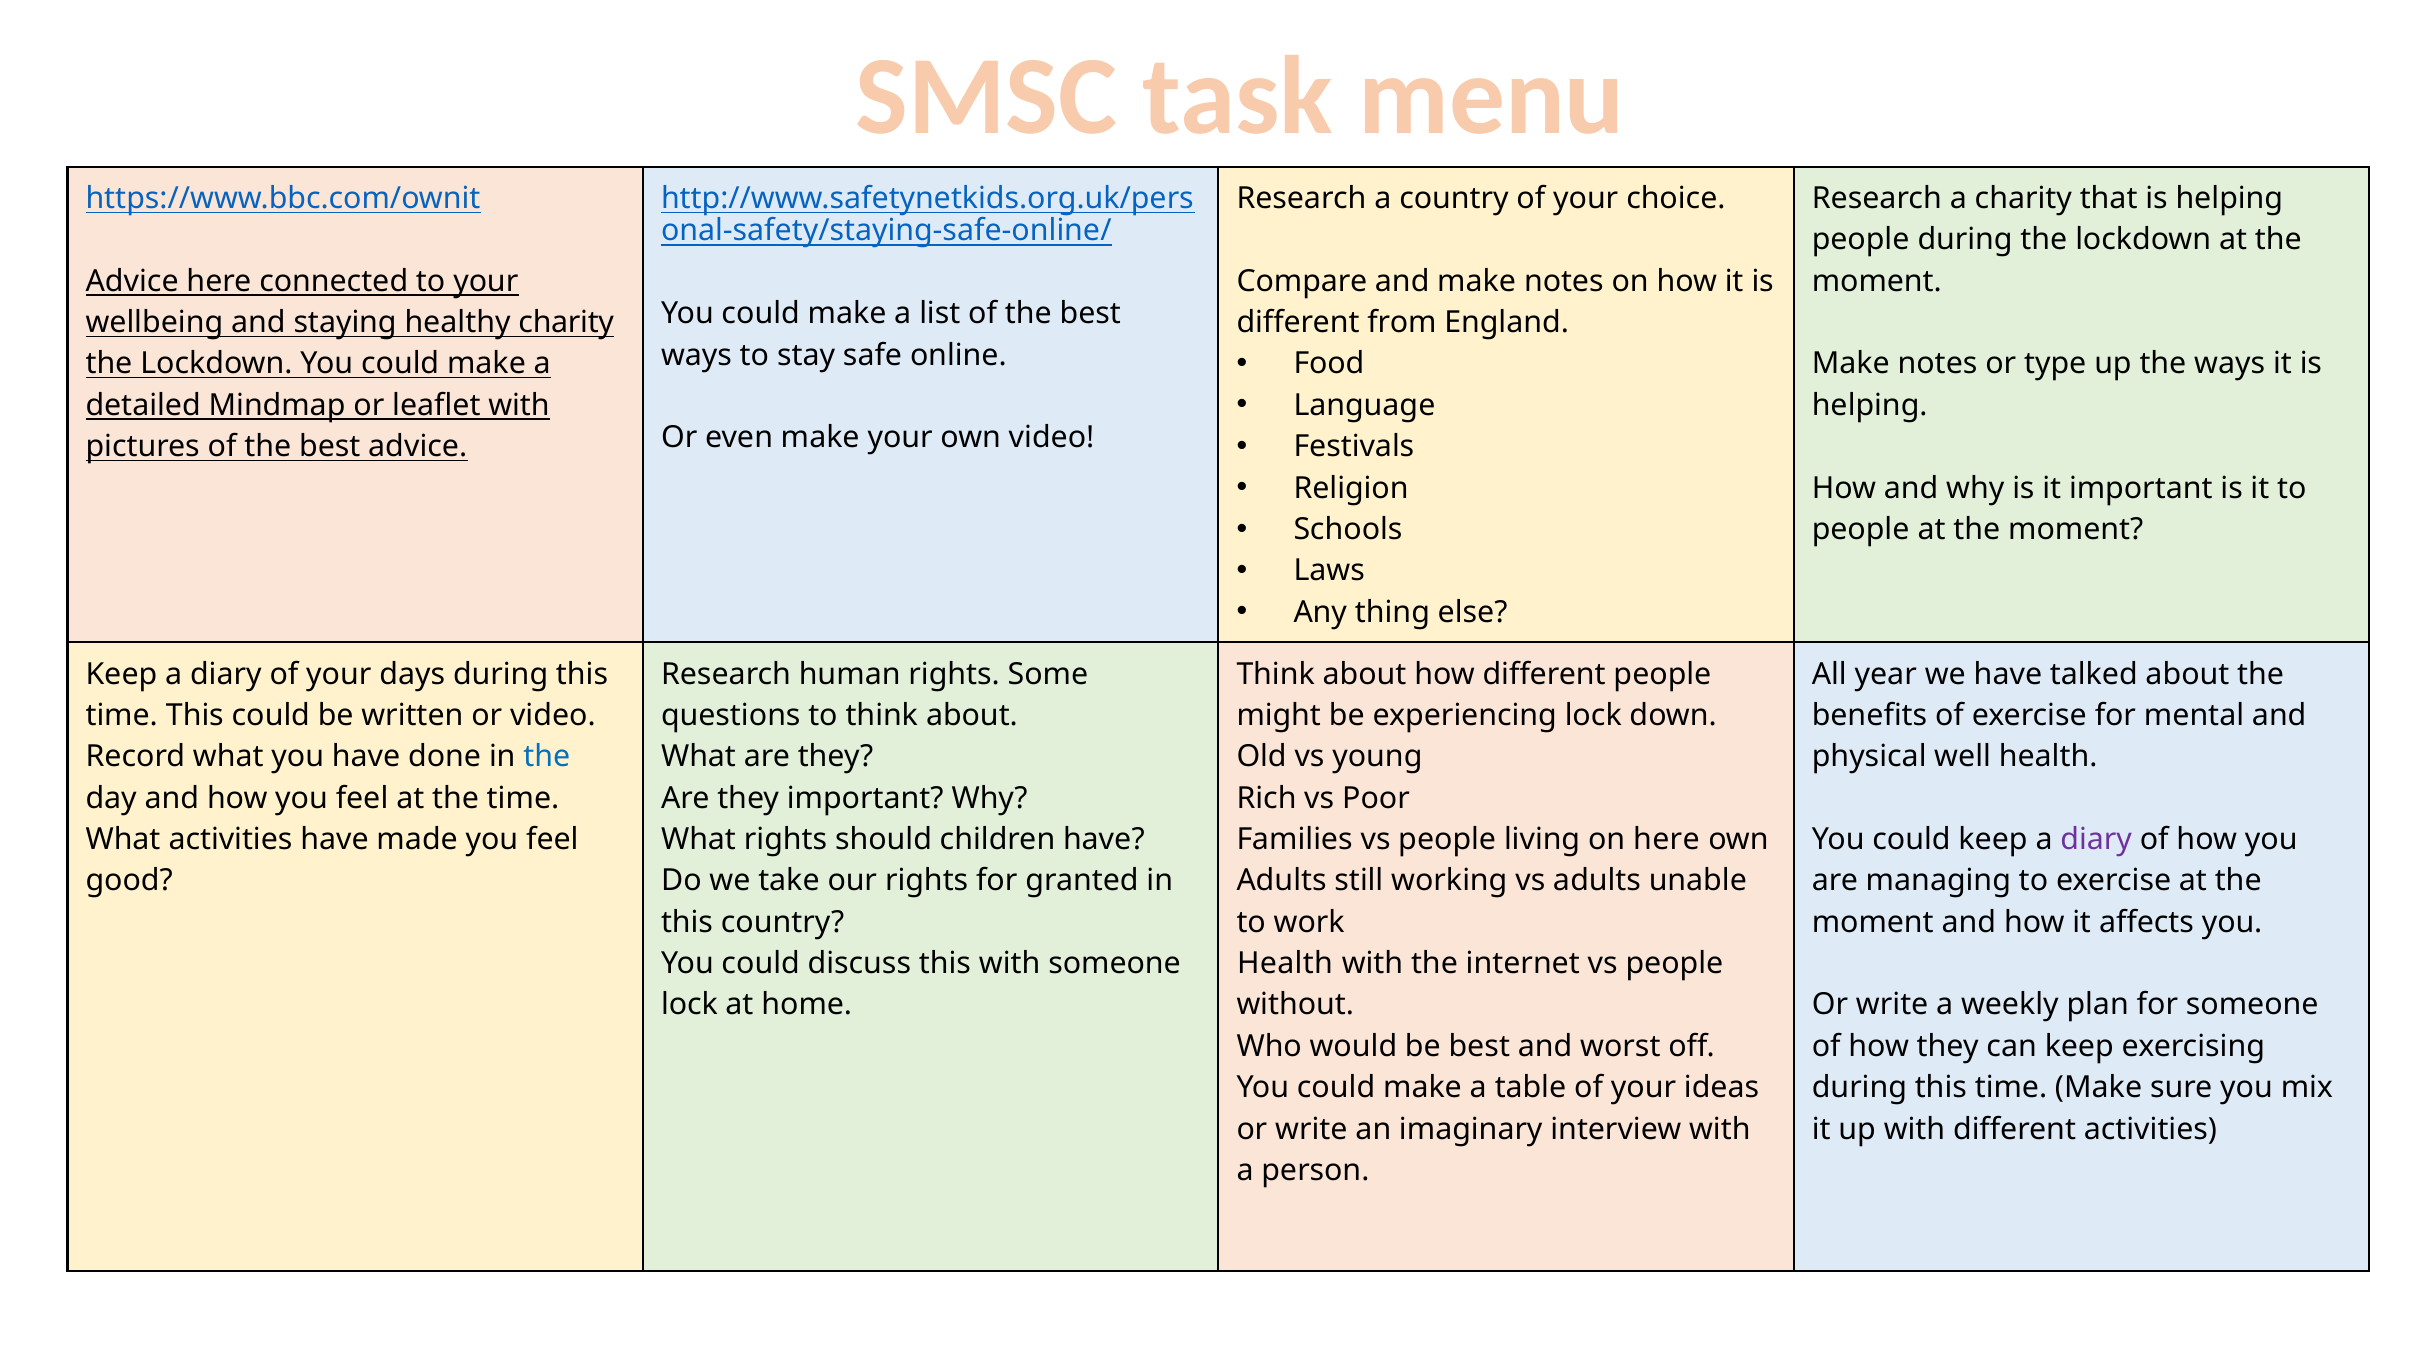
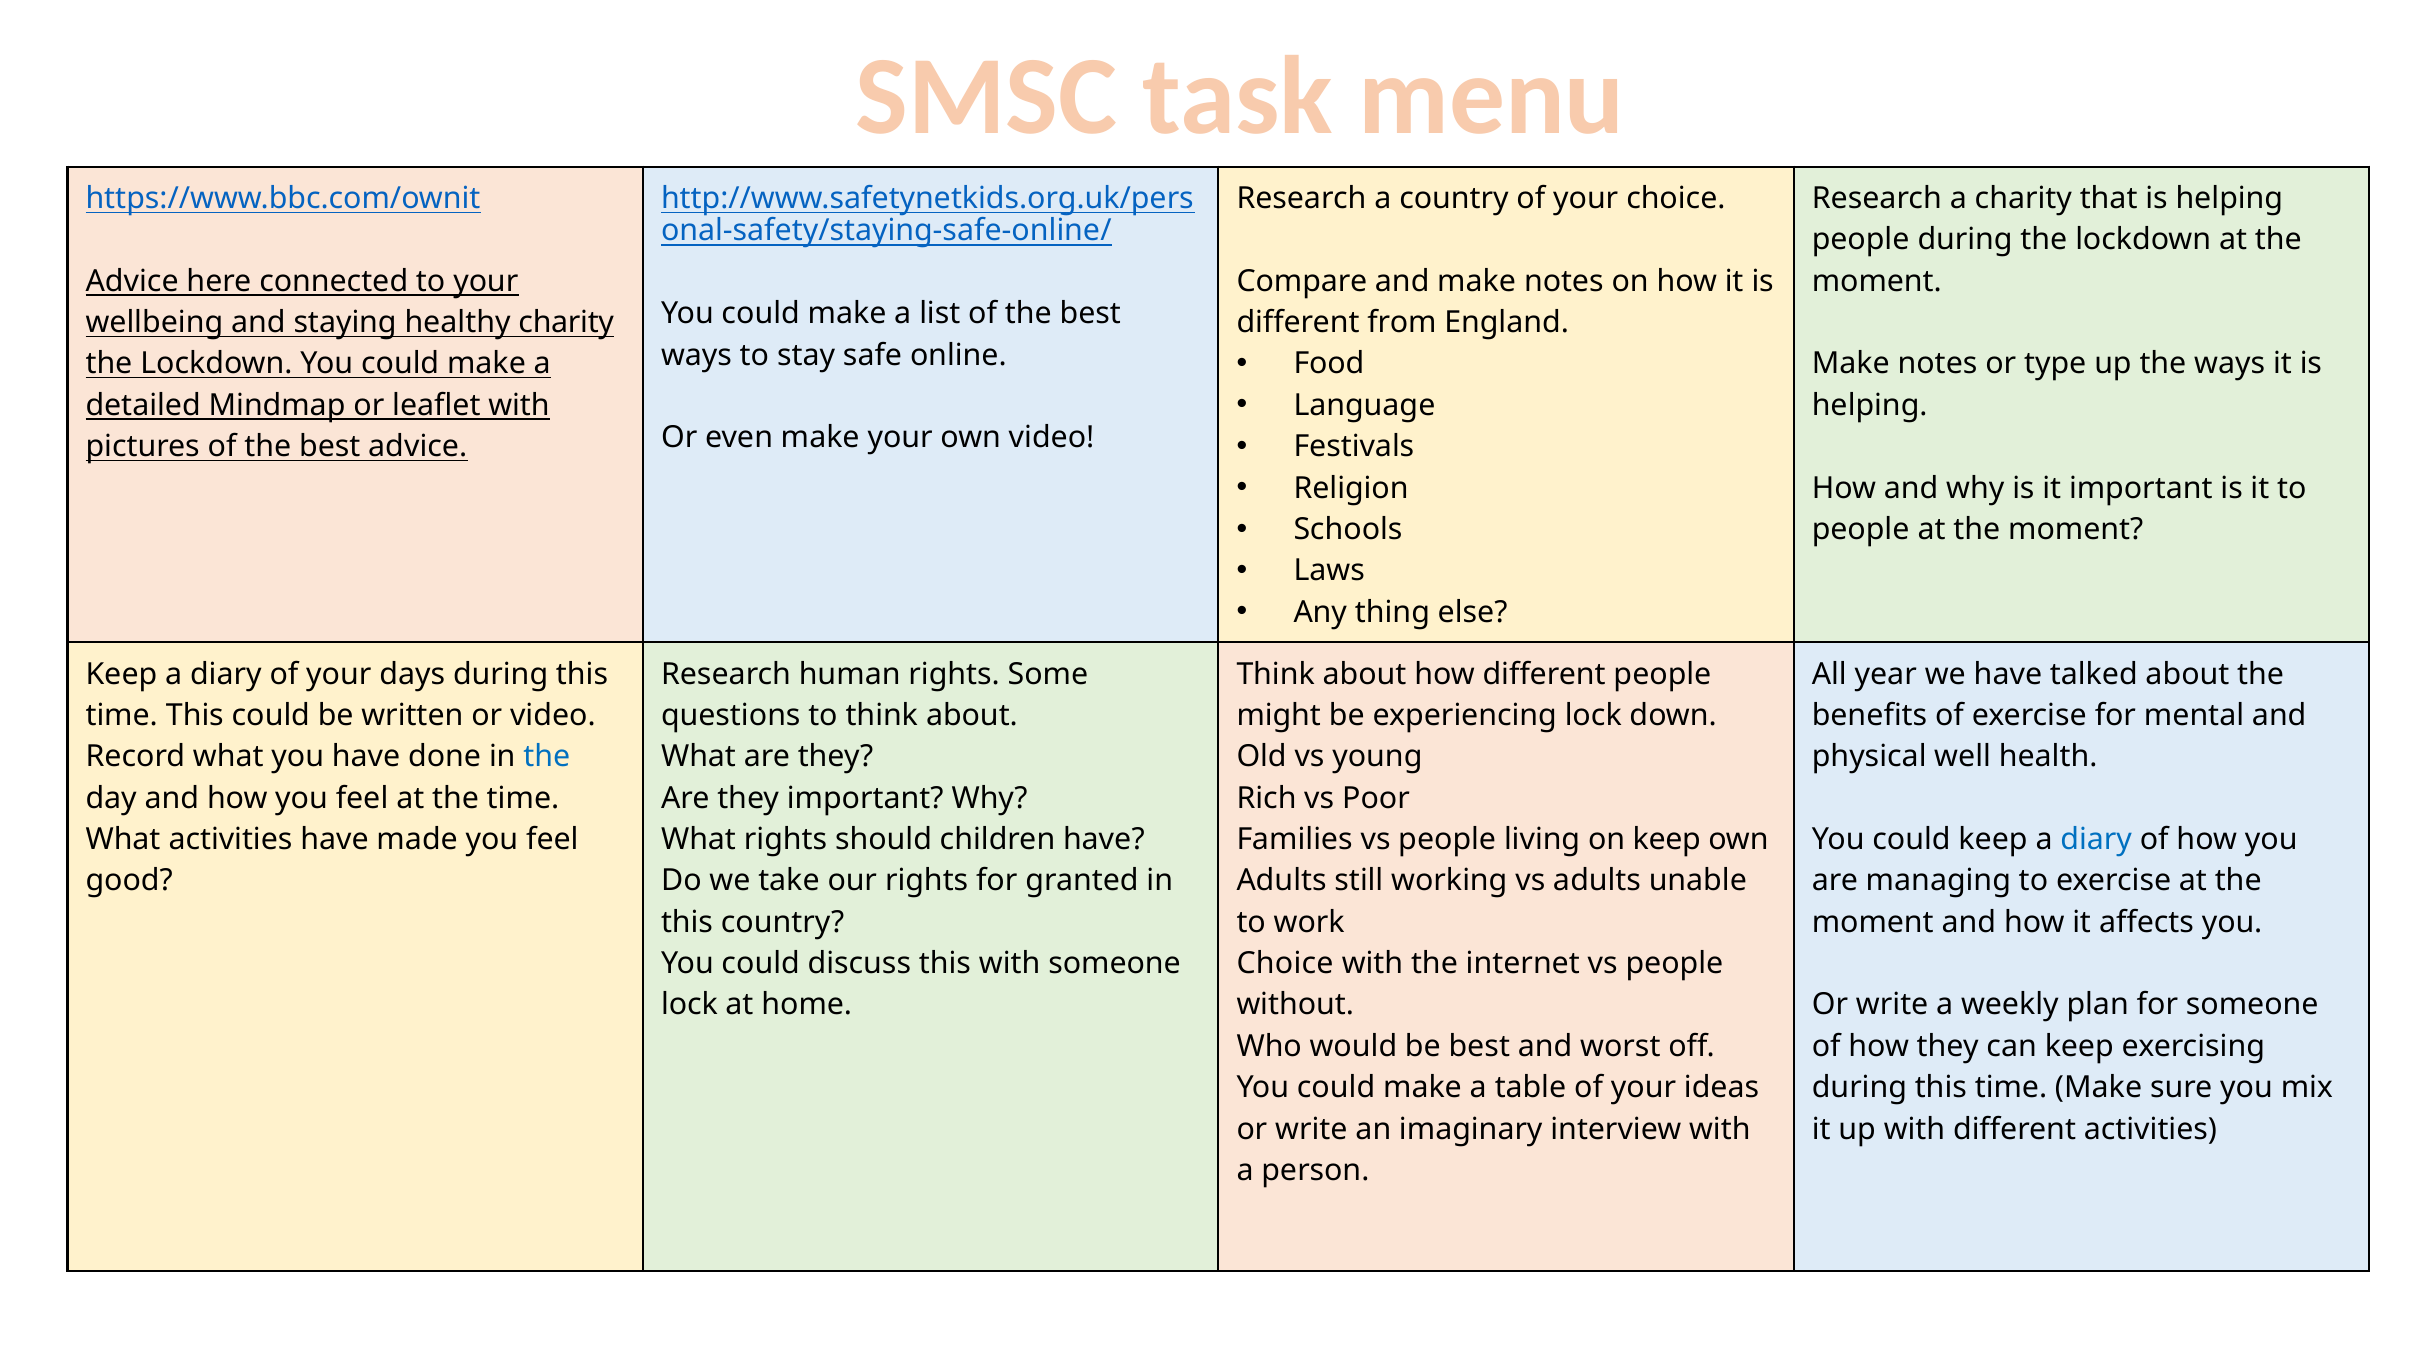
on here: here -> keep
diary at (2096, 839) colour: purple -> blue
Health at (1285, 964): Health -> Choice
